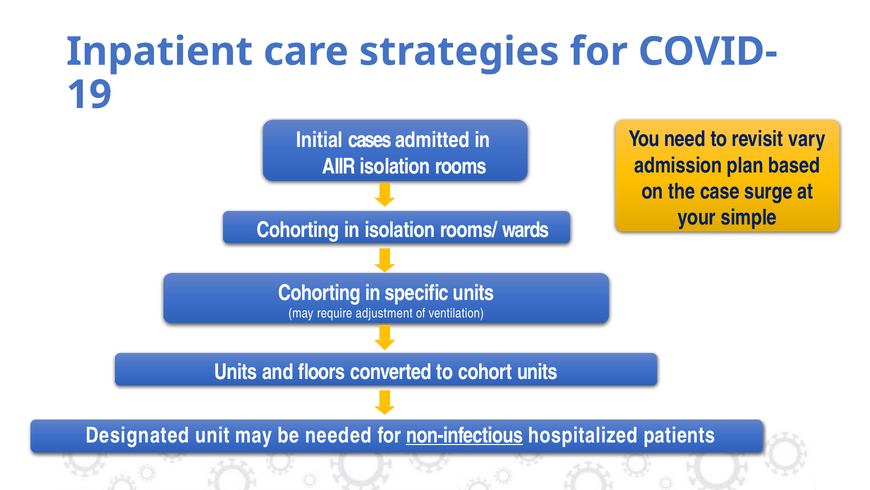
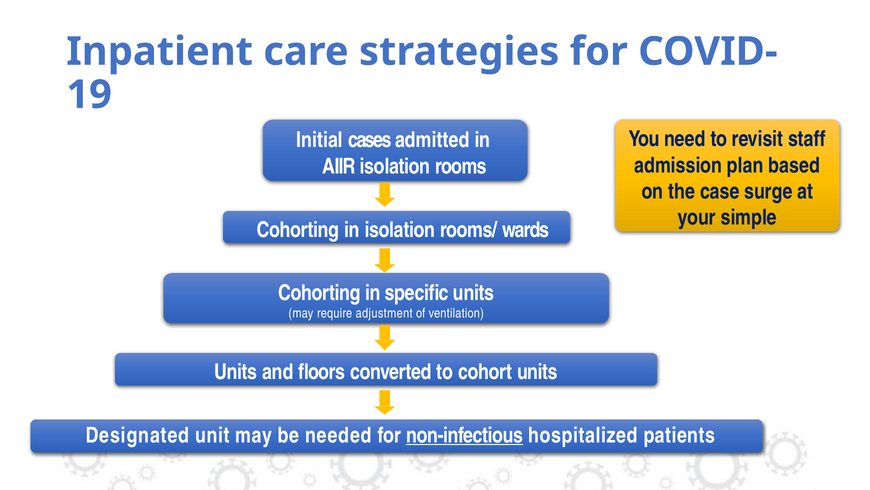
vary: vary -> staff
